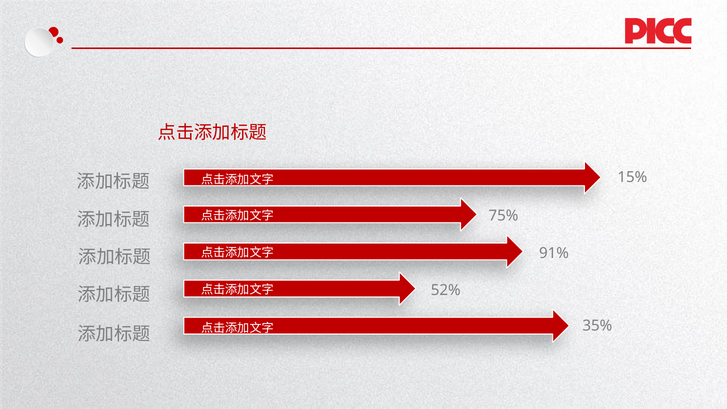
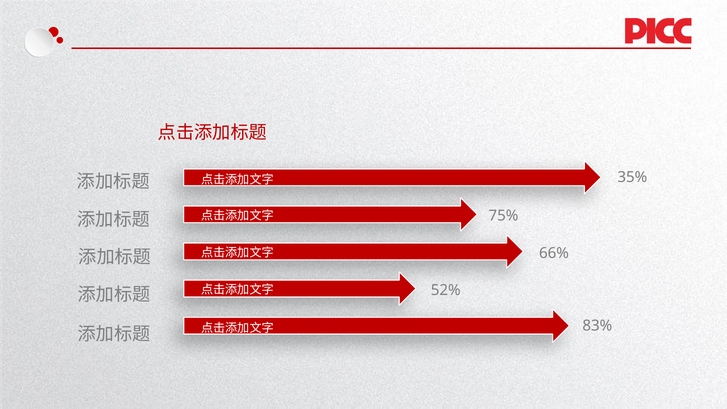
15%: 15% -> 35%
91%: 91% -> 66%
35%: 35% -> 83%
